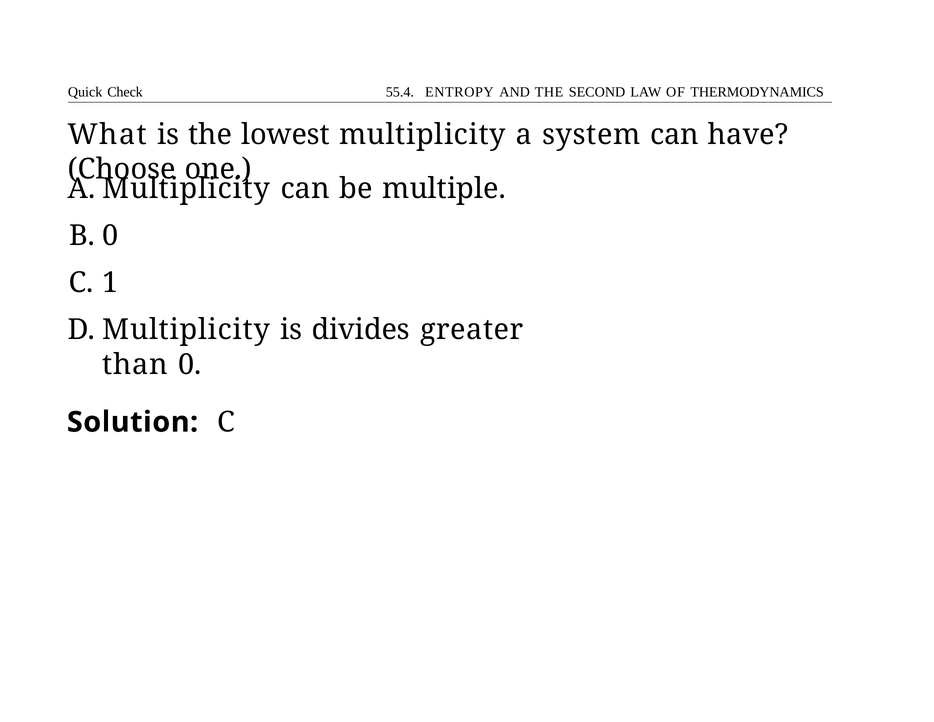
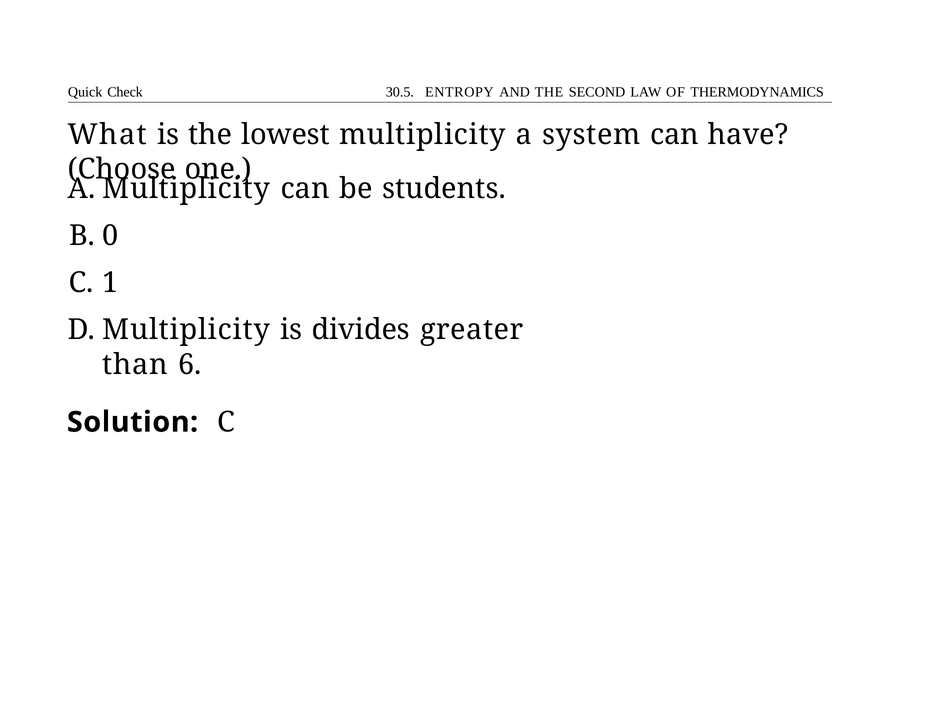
55.4: 55.4 -> 30.5
multiple: multiple -> students
0: 0 -> 6
